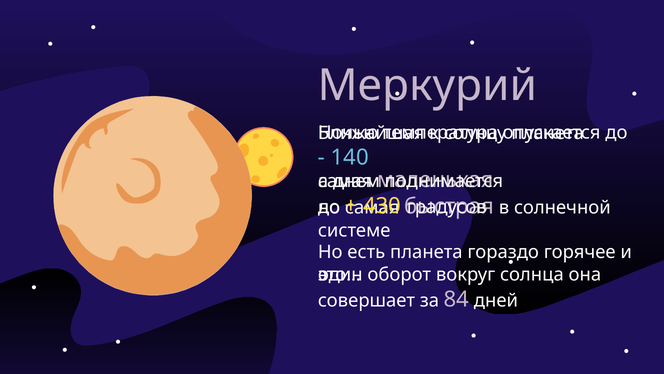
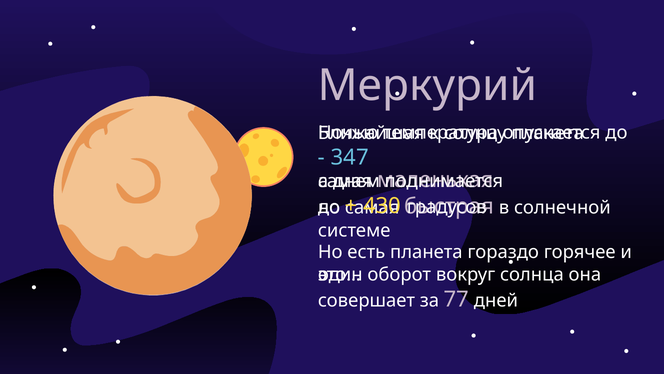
140: 140 -> 347
84: 84 -> 77
